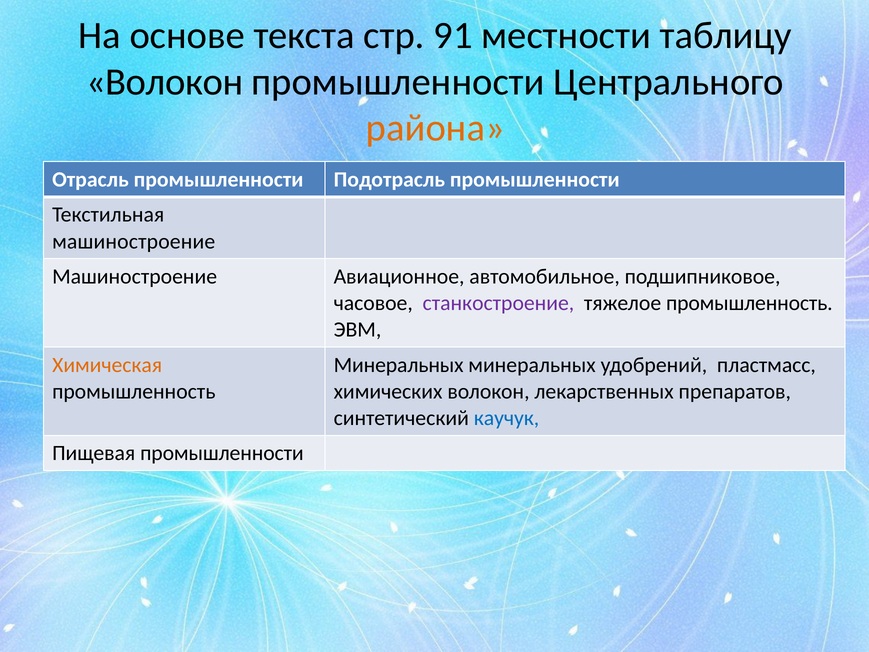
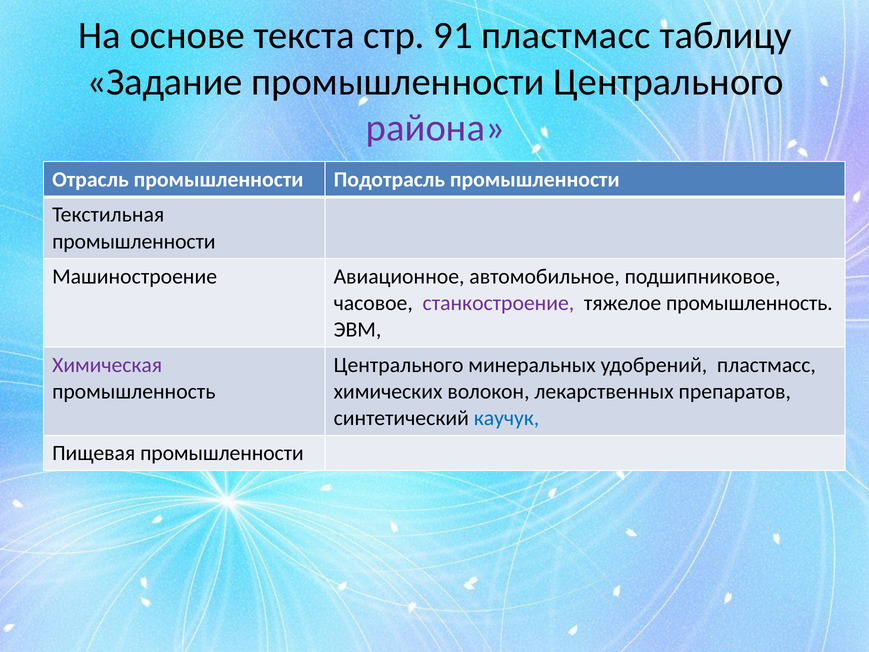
91 местности: местности -> пластмасс
Волокон at (165, 82): Волокон -> Задание
района colour: orange -> purple
машиностроение at (134, 241): машиностроение -> промышленности
Химическая colour: orange -> purple
Минеральных at (399, 365): Минеральных -> Центрального
